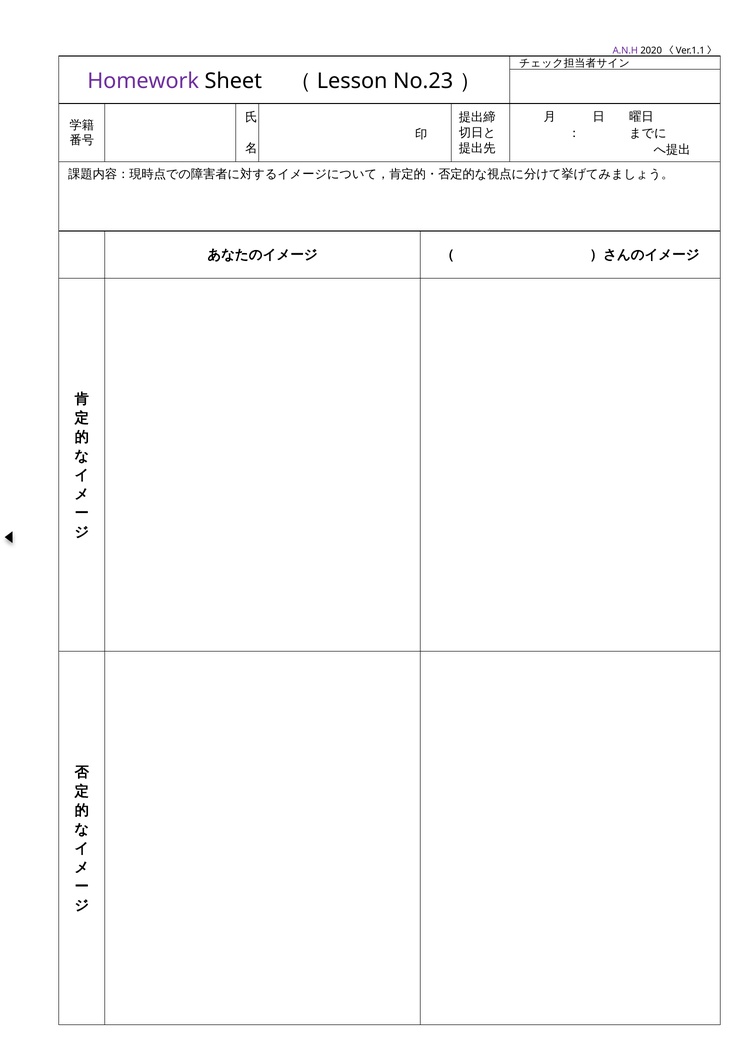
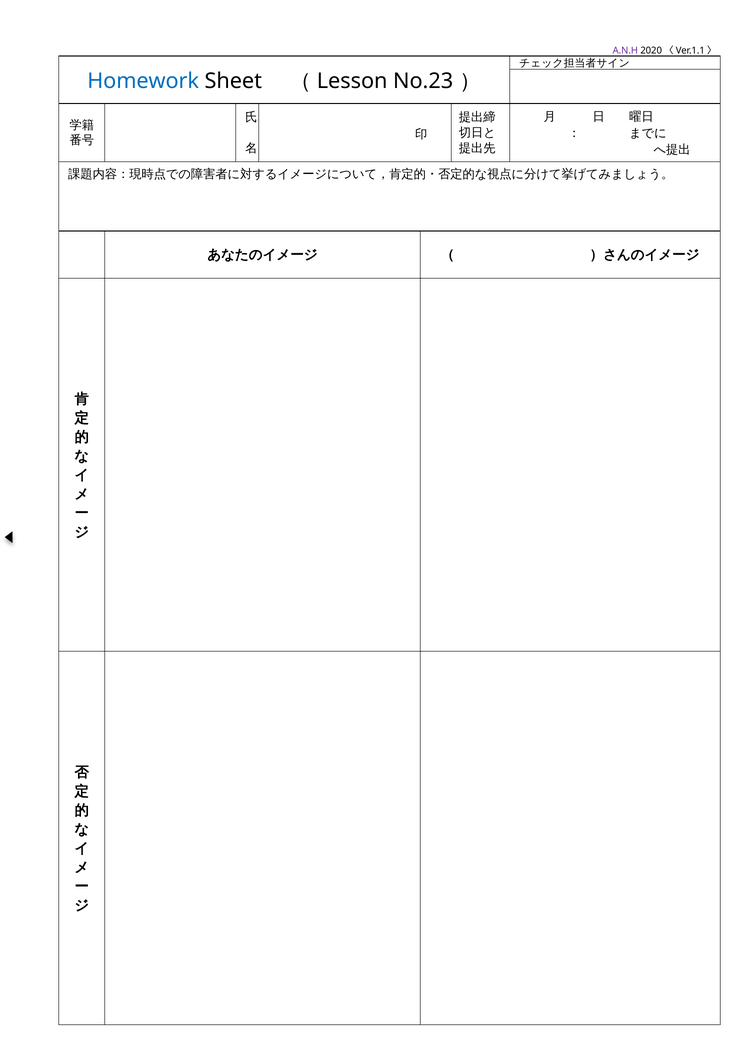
Homework colour: purple -> blue
